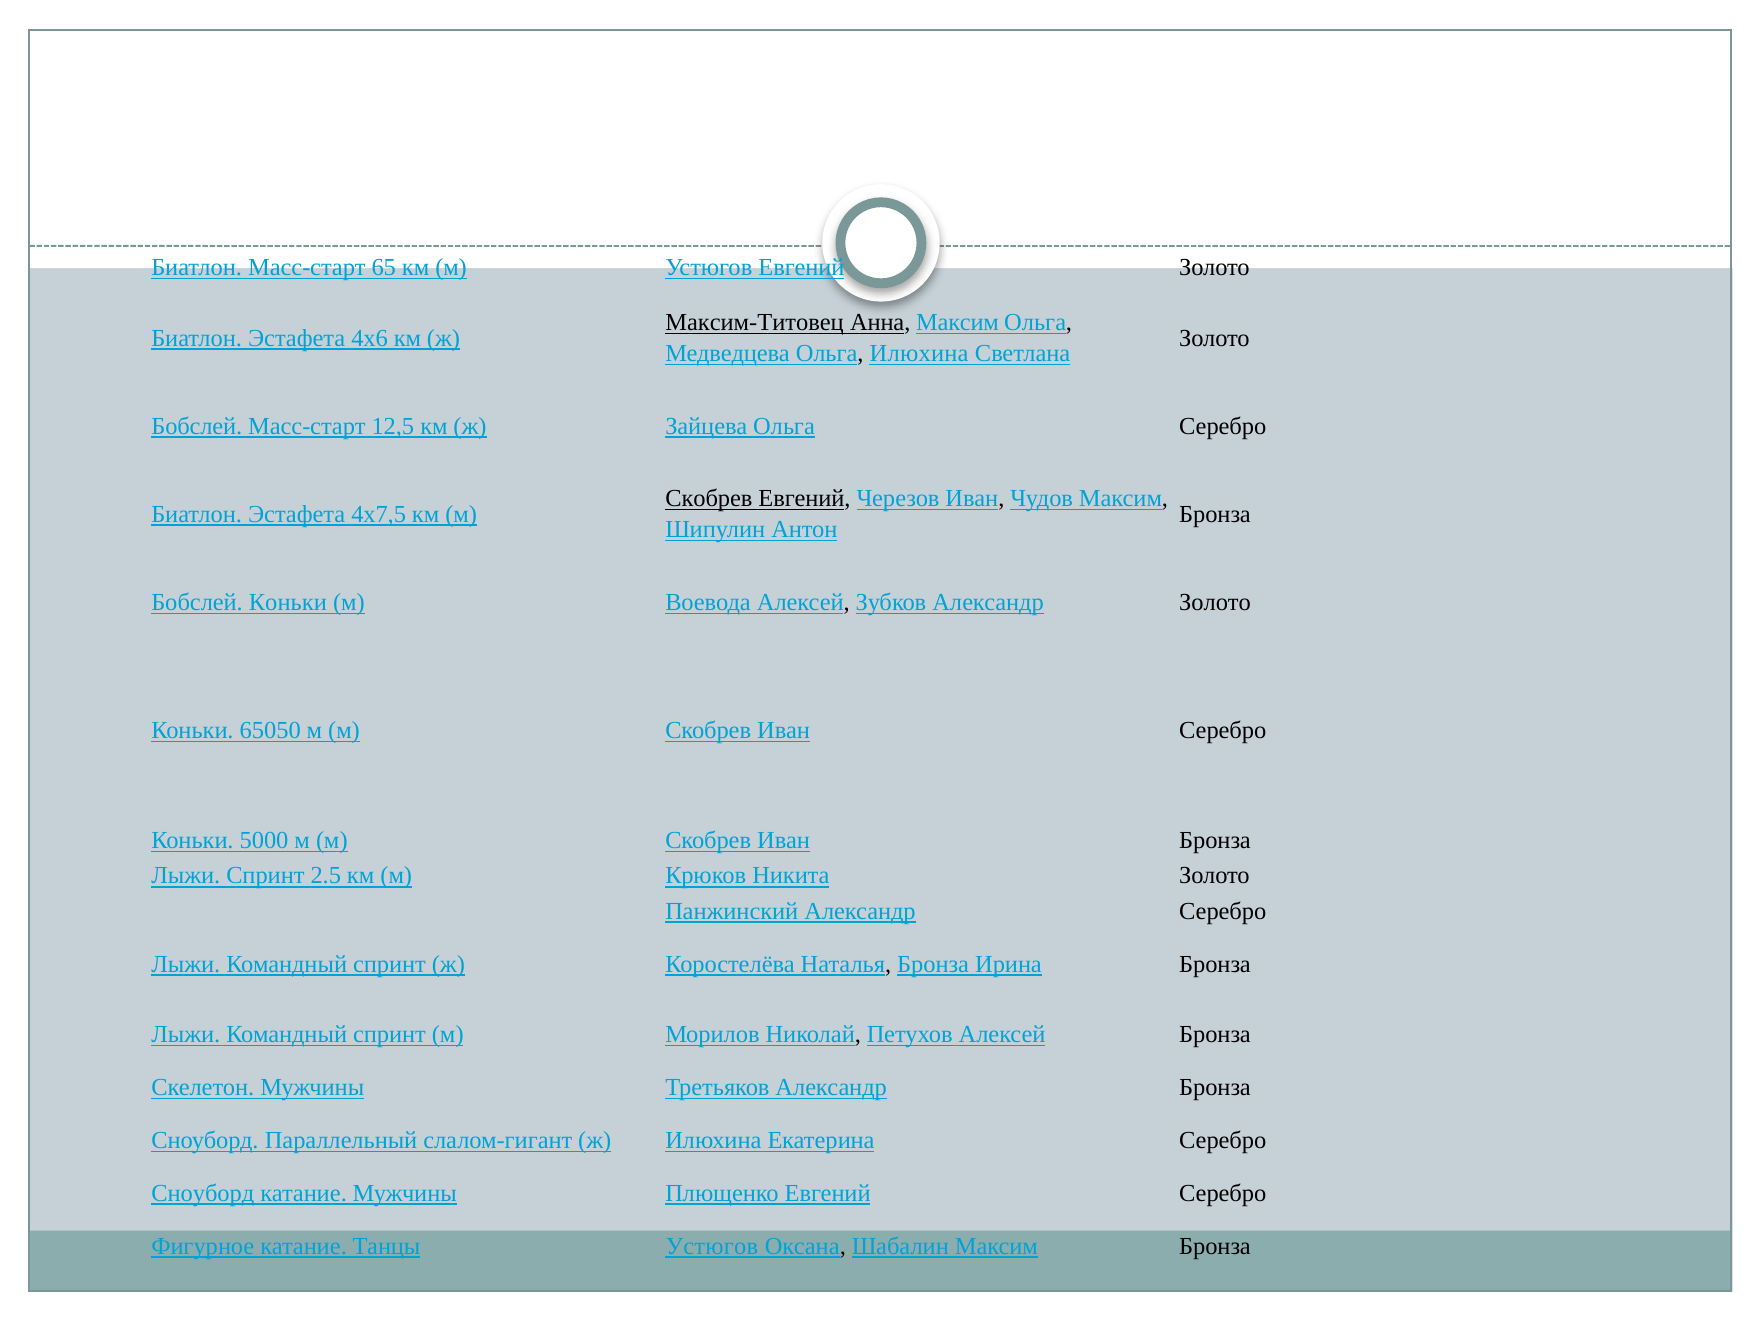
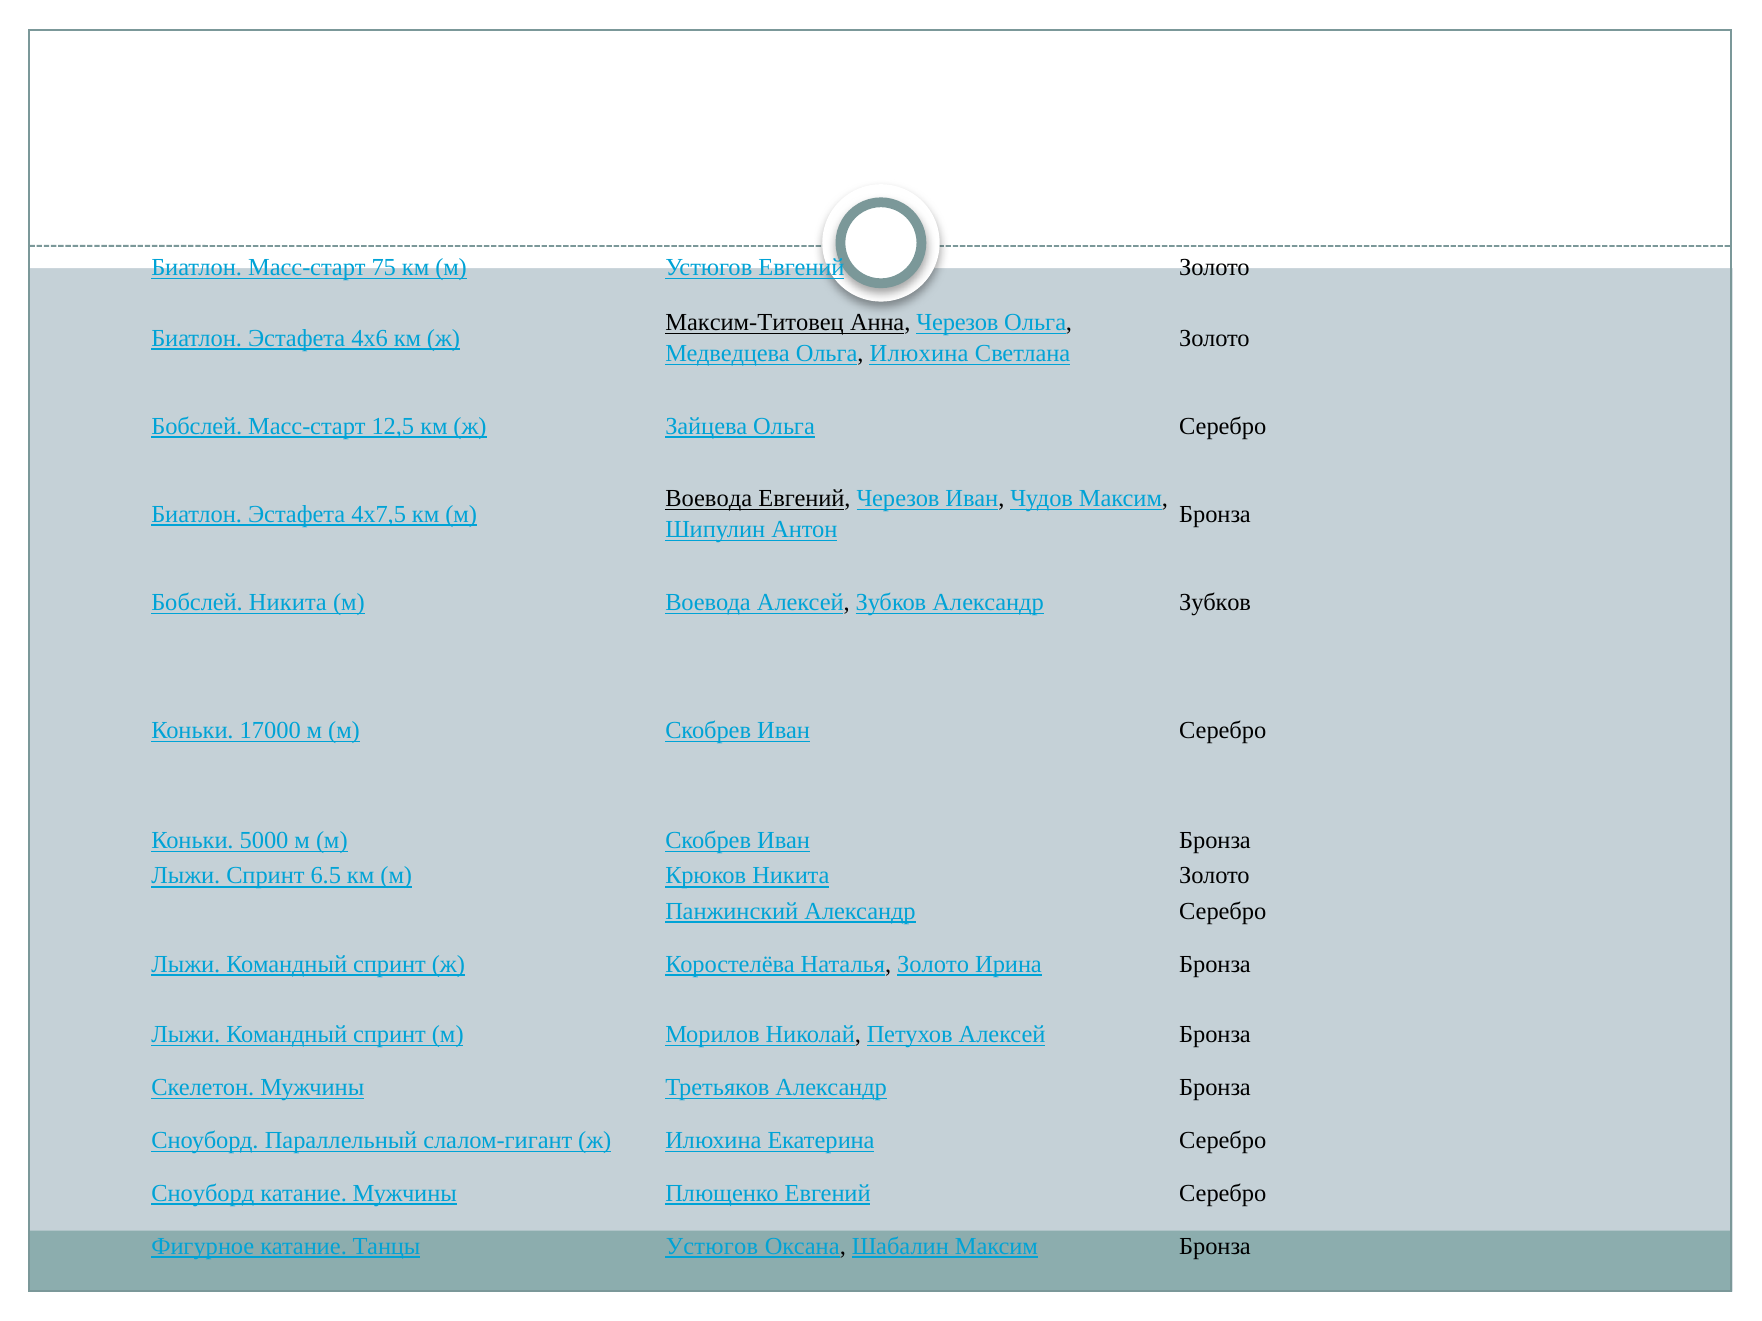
65: 65 -> 75
Анна Максим: Максим -> Черезов
Скобрев at (709, 499): Скобрев -> Воевода
Бобслей Коньки: Коньки -> Никита
Александр Золото: Золото -> Зубков
65050: 65050 -> 17000
2.5: 2.5 -> 6.5
Наталья Бронза: Бронза -> Золото
